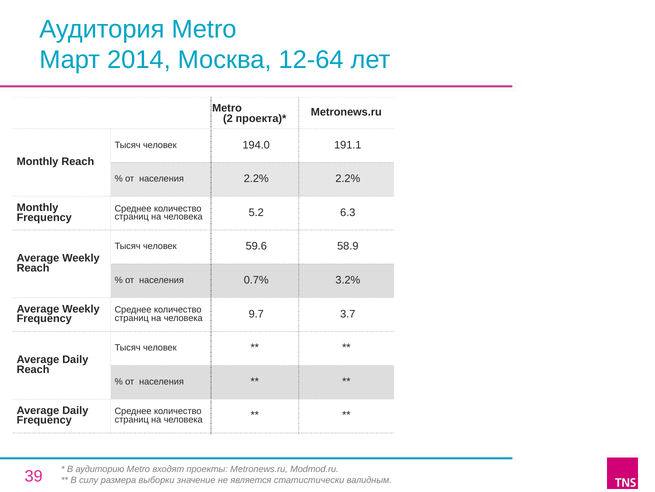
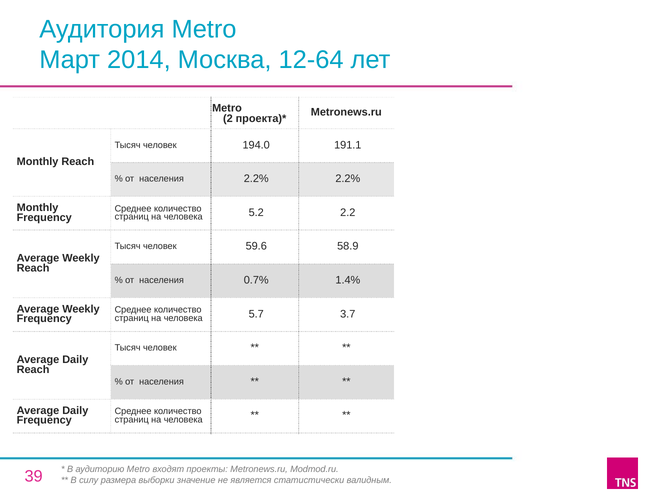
6.3: 6.3 -> 2.2
3.2%: 3.2% -> 1.4%
9.7: 9.7 -> 5.7
